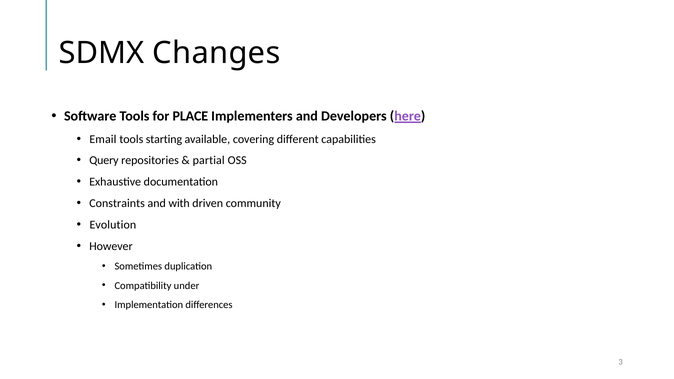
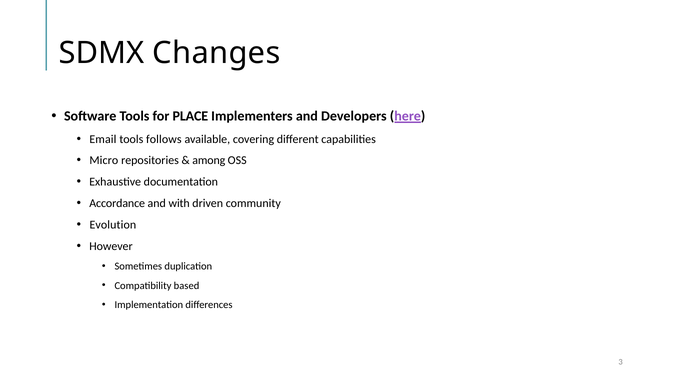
starting: starting -> follows
Query: Query -> Micro
partial: partial -> among
Constraints: Constraints -> Accordance
under: under -> based
